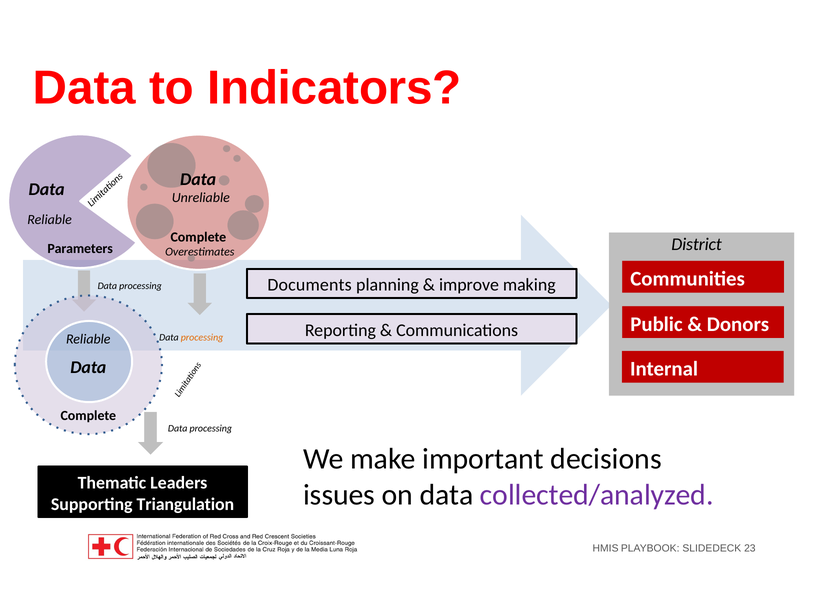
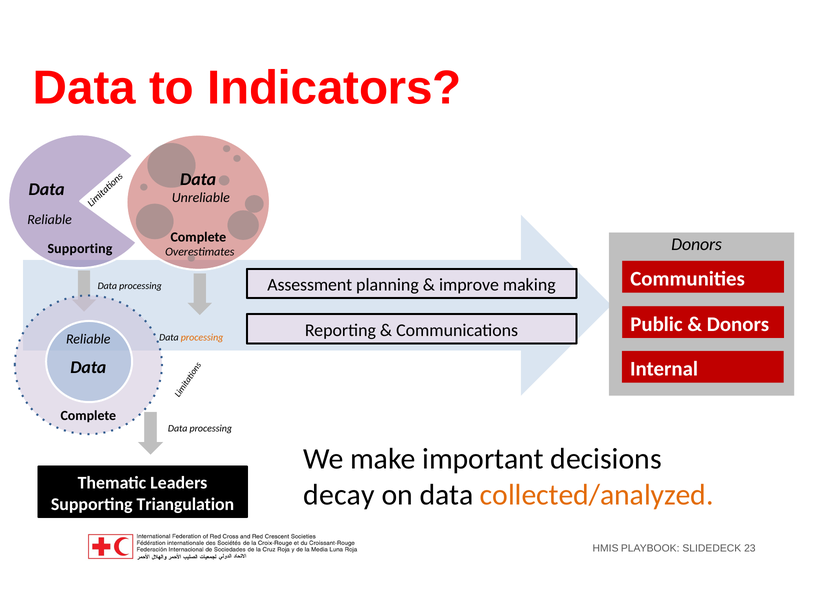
District at (697, 244): District -> Donors
Parameters at (80, 249): Parameters -> Supporting
Documents: Documents -> Assessment
issues: issues -> decay
collected/analyzed colour: purple -> orange
